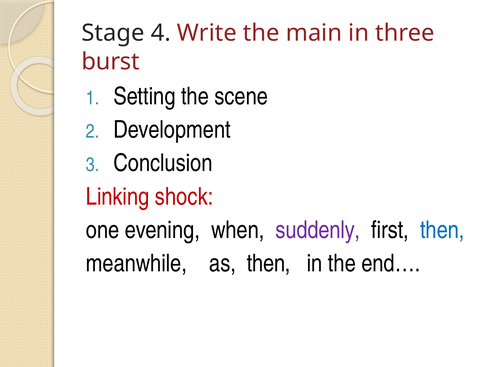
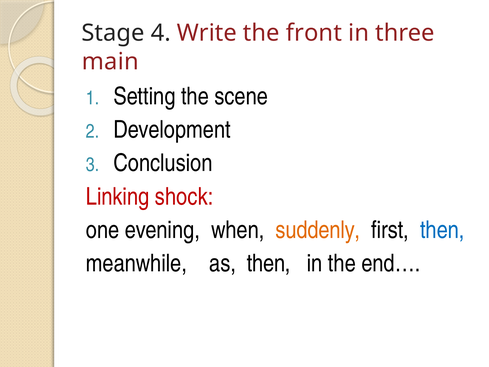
main: main -> front
burst: burst -> main
suddenly colour: purple -> orange
